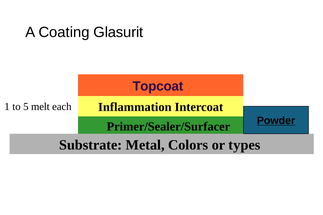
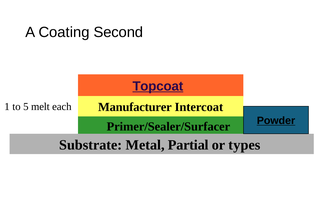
Glasurit: Glasurit -> Second
Topcoat underline: none -> present
Inflammation: Inflammation -> Manufacturer
Colors: Colors -> Partial
